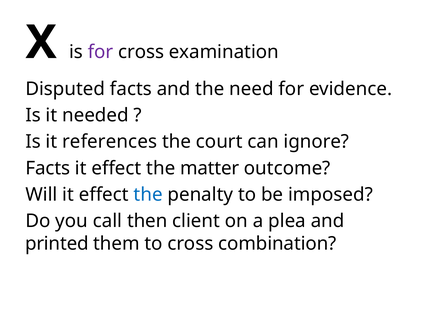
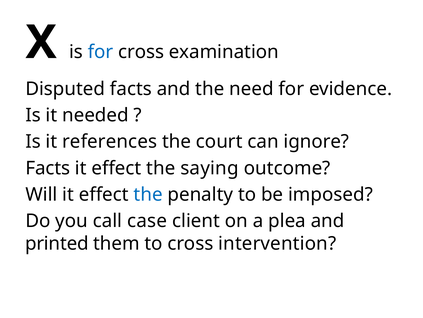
for at (101, 52) colour: purple -> blue
matter: matter -> saying
then: then -> case
combination: combination -> intervention
